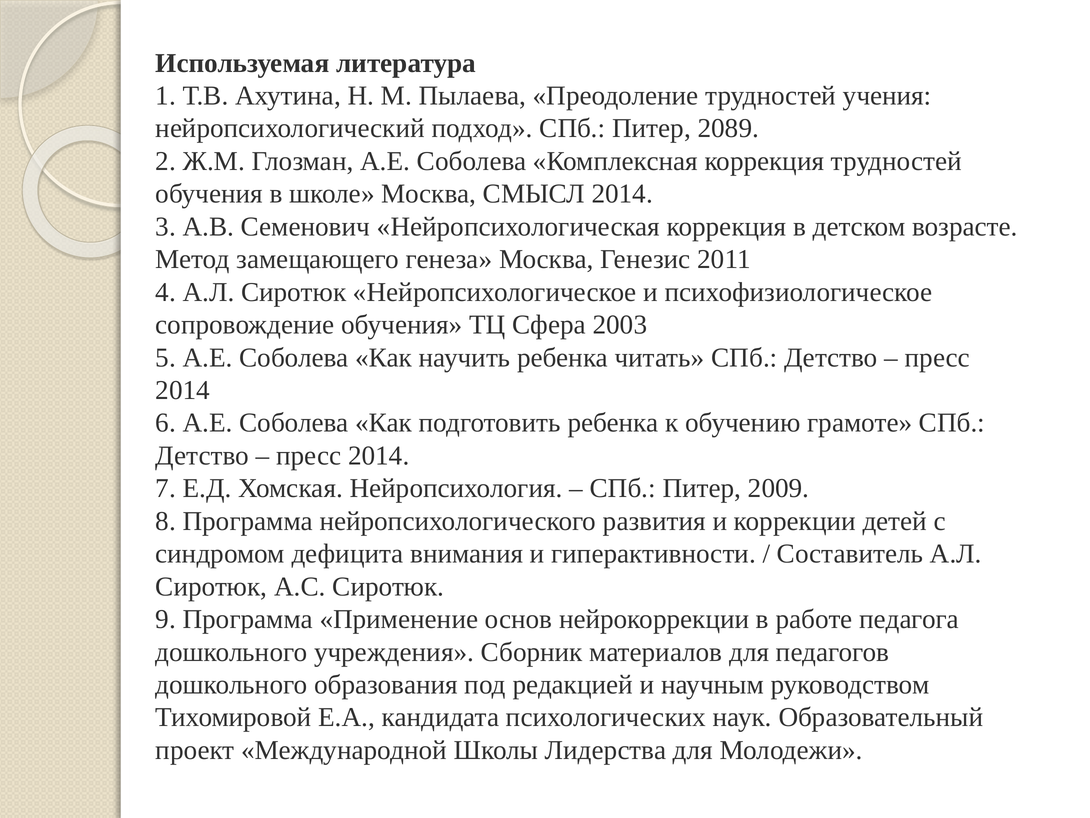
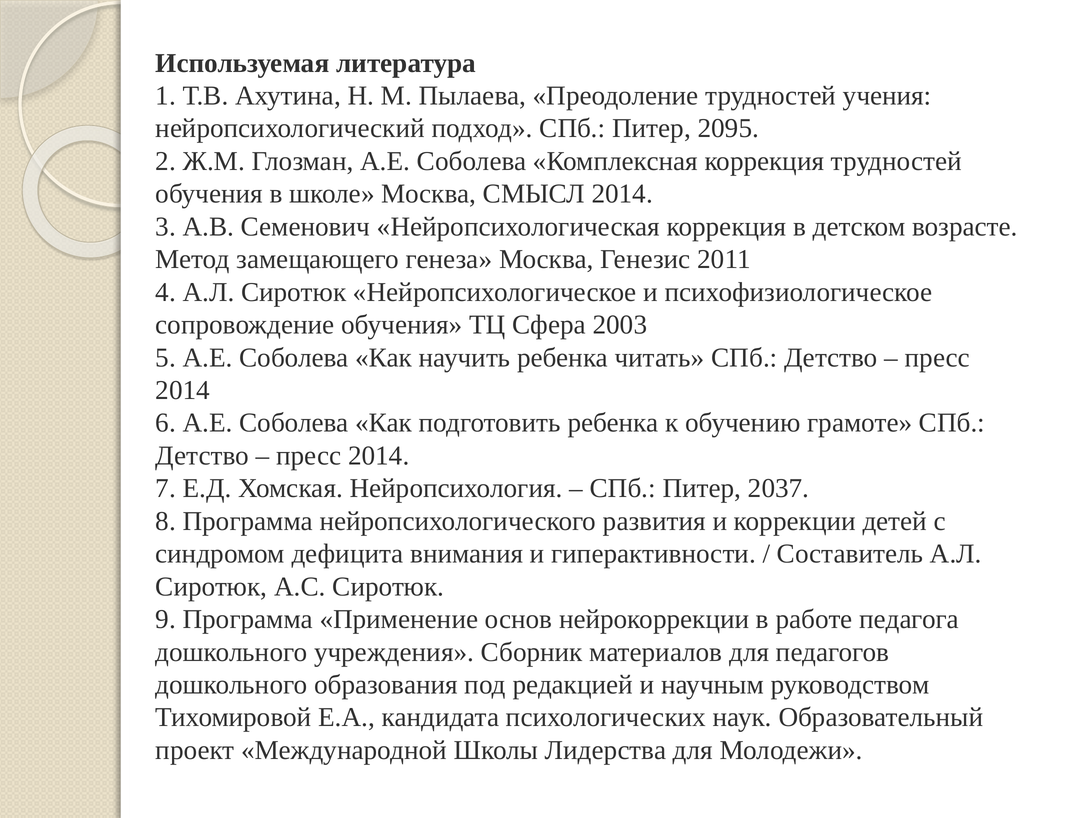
2089: 2089 -> 2095
2009: 2009 -> 2037
